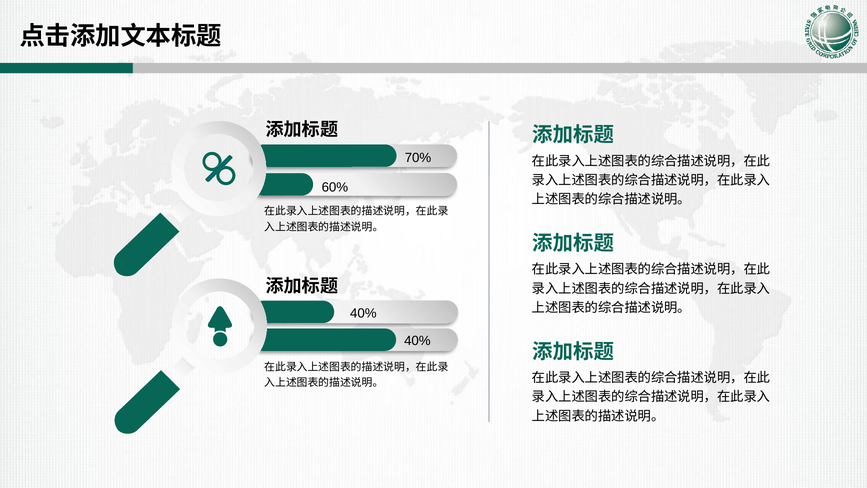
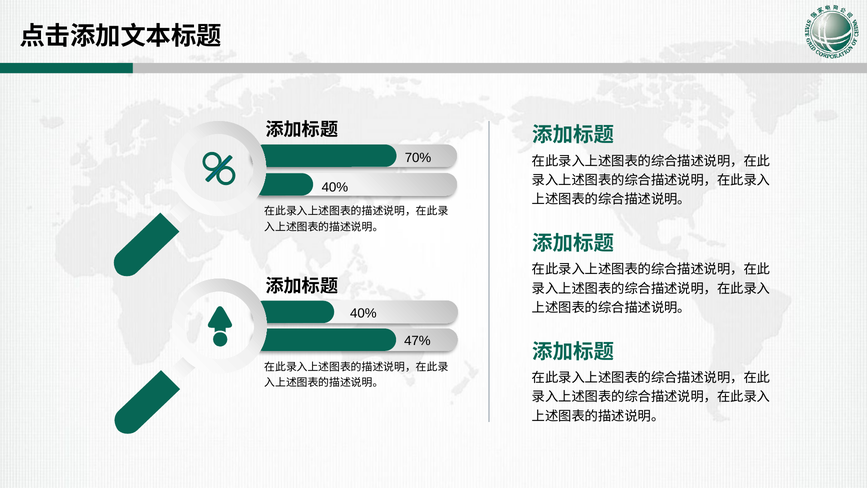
60% at (335, 187): 60% -> 40%
40% at (417, 341): 40% -> 47%
